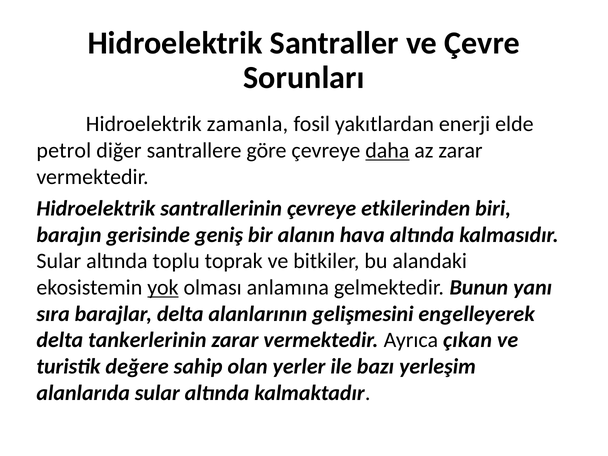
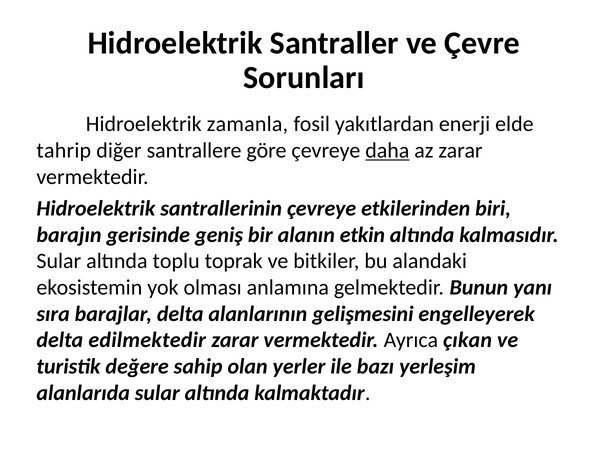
petrol: petrol -> tahrip
hava: hava -> etkin
yok underline: present -> none
tankerlerinin: tankerlerinin -> edilmektedir
